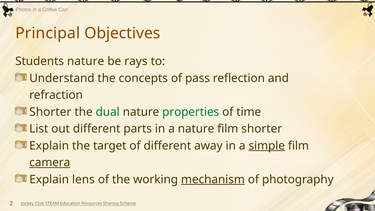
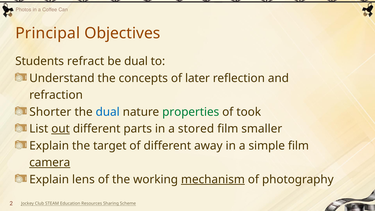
Students nature: nature -> refract
be rays: rays -> dual
pass: pass -> later
dual at (108, 112) colour: green -> blue
time: time -> took
out underline: none -> present
a nature: nature -> stored
film shorter: shorter -> smaller
simple underline: present -> none
